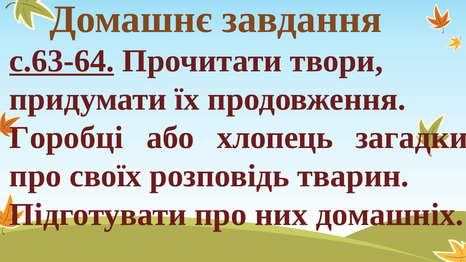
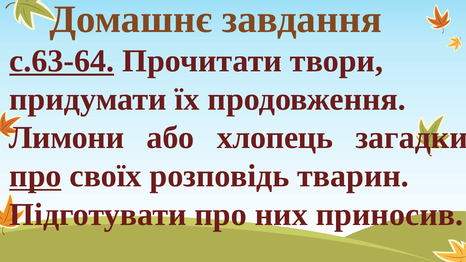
Горобці: Горобці -> Лимони
про at (35, 176) underline: none -> present
домашніх: домашніх -> приносив
